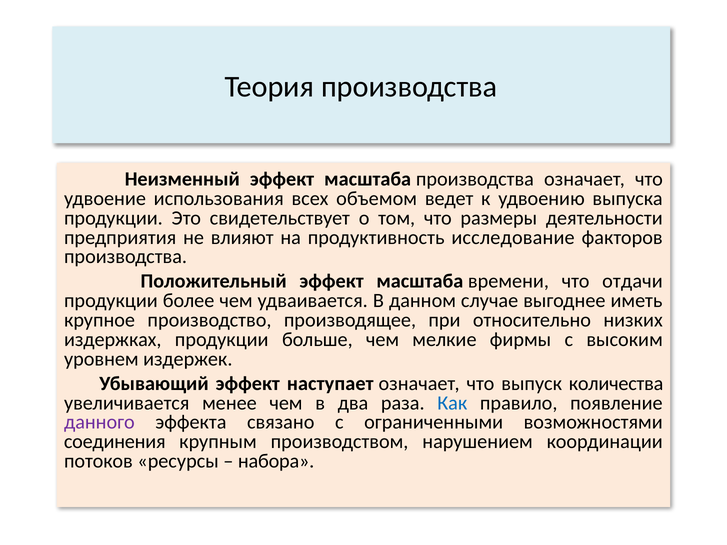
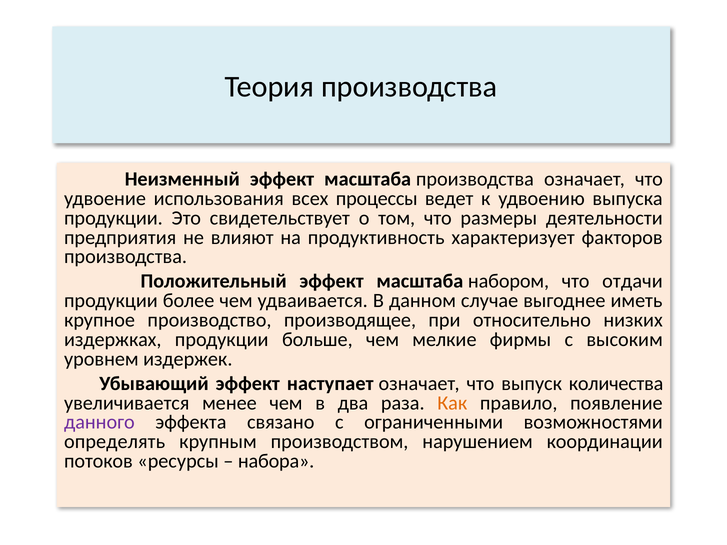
объемом: объемом -> процессы
исследование: исследование -> характеризует
времени: времени -> набором
Как colour: blue -> orange
соединения: соединения -> определять
